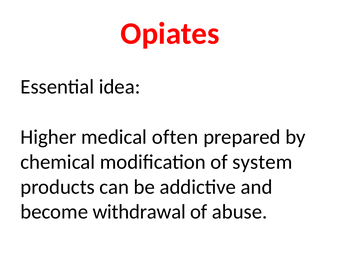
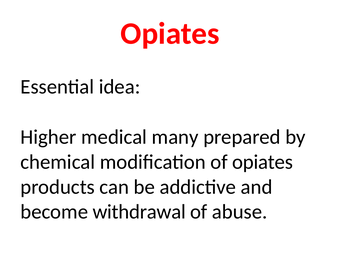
often: often -> many
of system: system -> opiates
